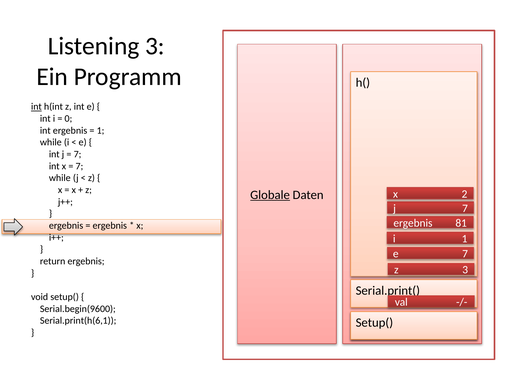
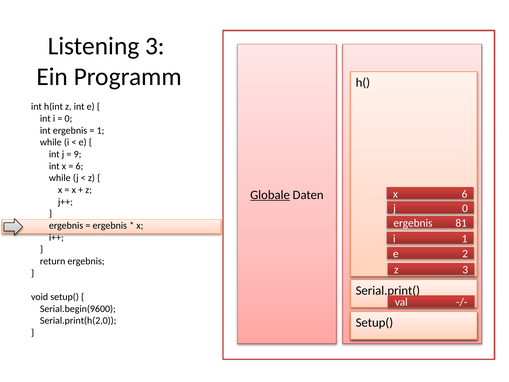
int at (36, 107) underline: present -> none
7 at (78, 154): 7 -> 9
7 at (79, 166): 7 -> 6
2 at (464, 194): 2 -> 6
j 7: 7 -> 0
e 7: 7 -> 2
Serial.print(h(6,1: Serial.print(h(6,1 -> Serial.print(h(2,0
